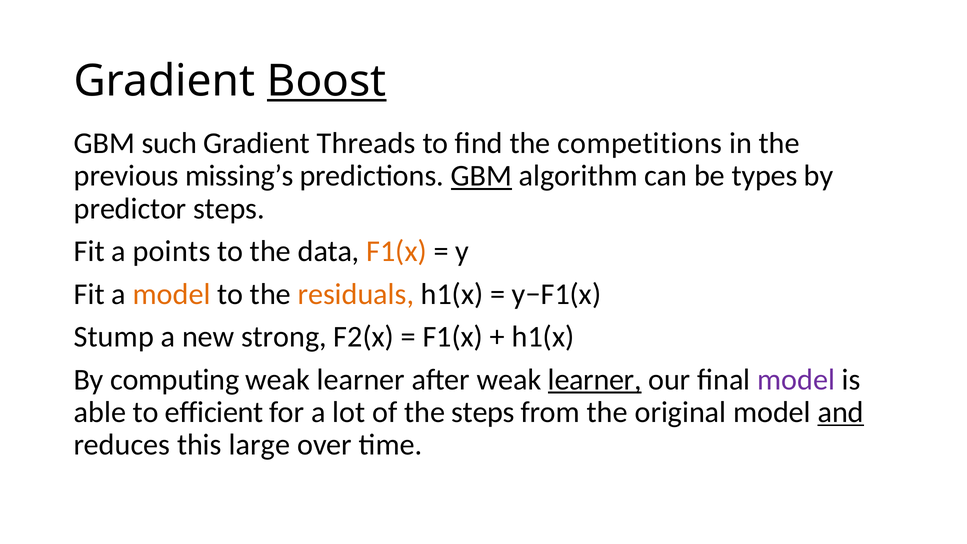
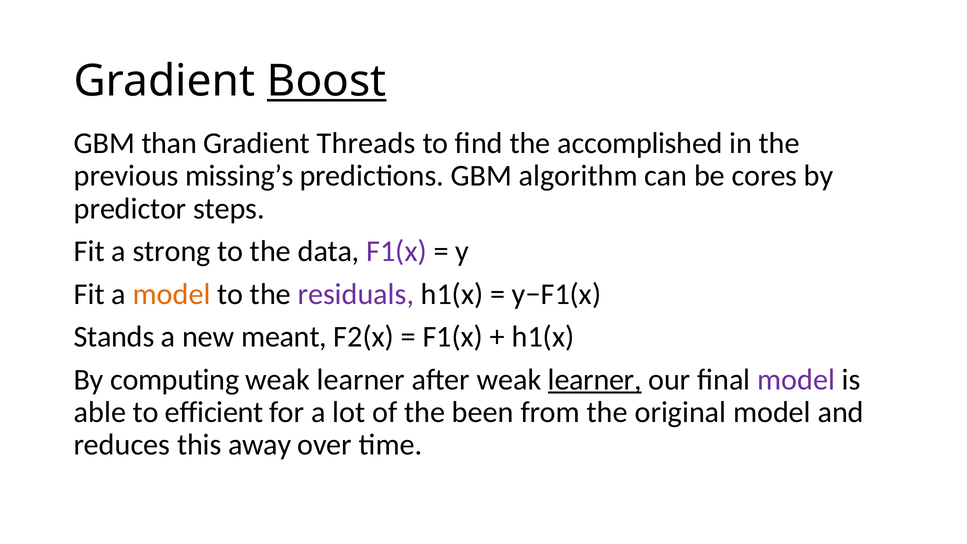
such: such -> than
competitions: competitions -> accomplished
GBM at (481, 176) underline: present -> none
types: types -> cores
points: points -> strong
F1(x at (397, 251) colour: orange -> purple
residuals colour: orange -> purple
Stump: Stump -> Stands
strong: strong -> meant
the steps: steps -> been
and underline: present -> none
large: large -> away
